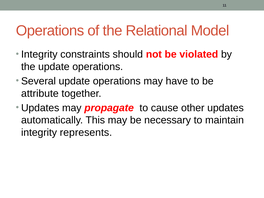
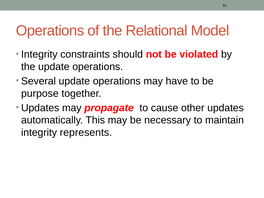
attribute: attribute -> purpose
